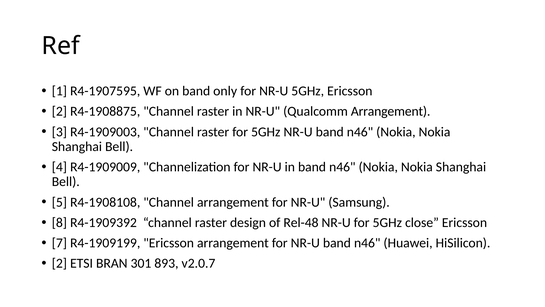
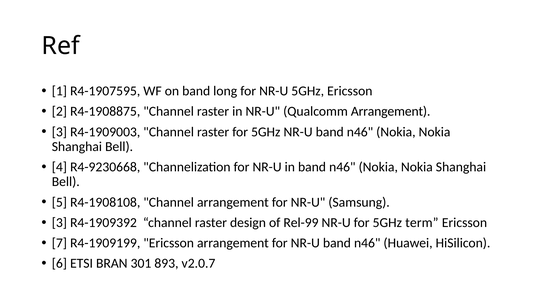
only: only -> long
R4-1909009: R4-1909009 -> R4-9230668
8 at (59, 222): 8 -> 3
Rel-48: Rel-48 -> Rel-99
close: close -> term
2 at (59, 263): 2 -> 6
